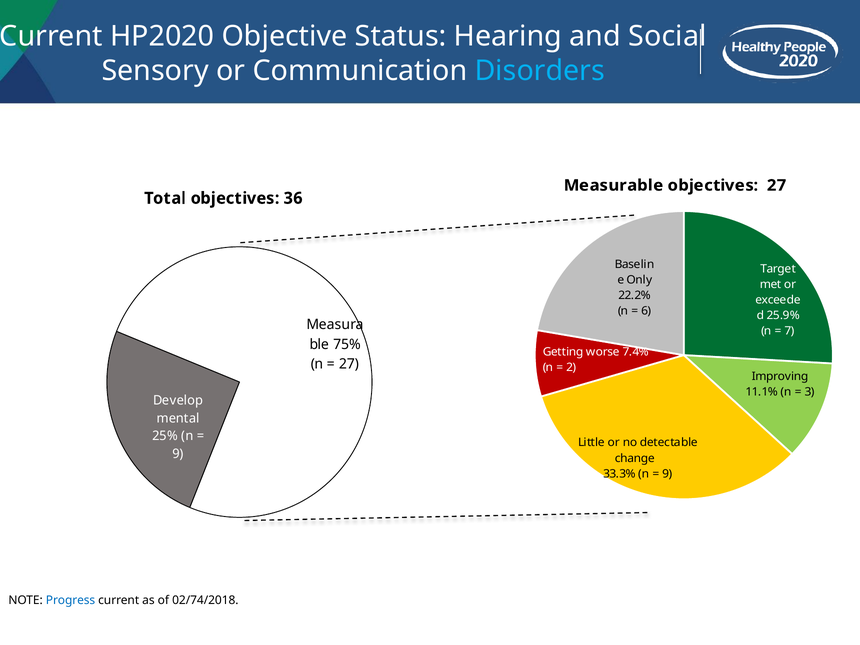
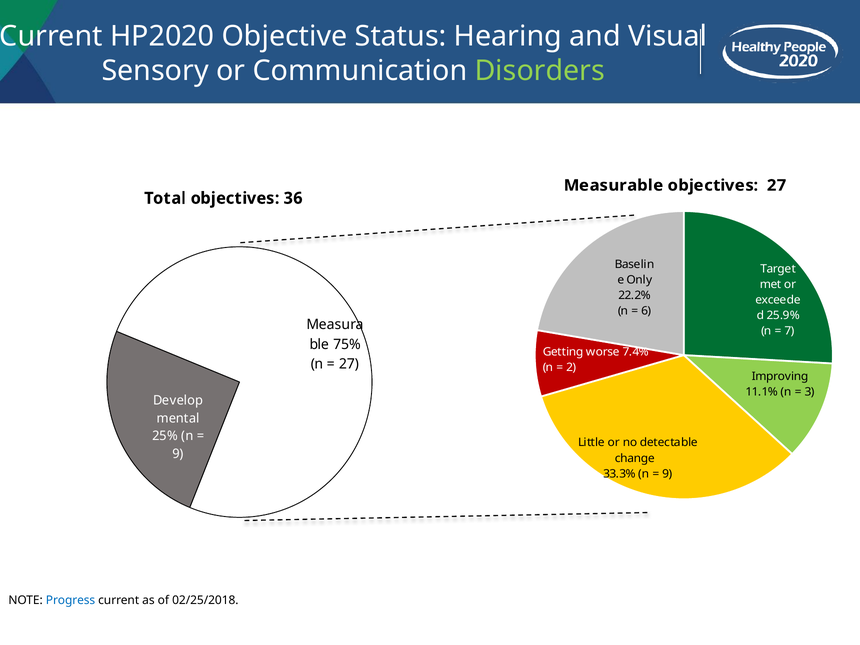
Social: Social -> Visual
Disorders colour: light blue -> light green
02/74/2018: 02/74/2018 -> 02/25/2018
